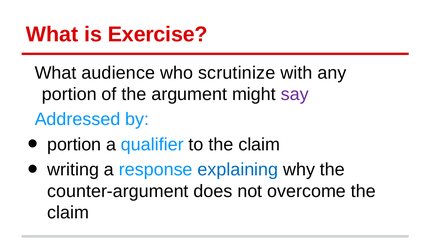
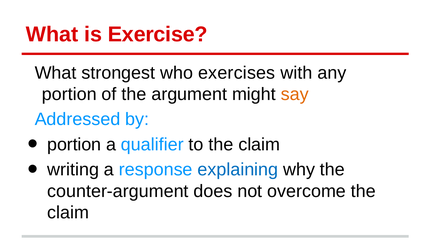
audience: audience -> strongest
scrutinize: scrutinize -> exercises
say colour: purple -> orange
